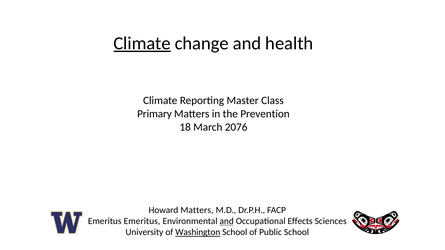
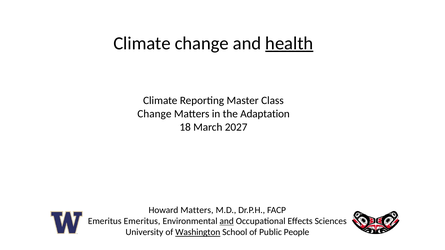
Climate at (142, 43) underline: present -> none
health underline: none -> present
Primary at (154, 114): Primary -> Change
Prevention: Prevention -> Adaptation
2076: 2076 -> 2027
Public School: School -> People
